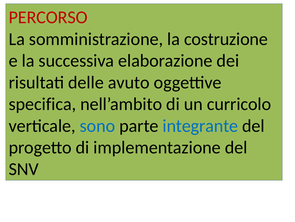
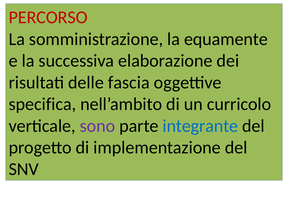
costruzione: costruzione -> equamente
avuto: avuto -> fascia
sono colour: blue -> purple
